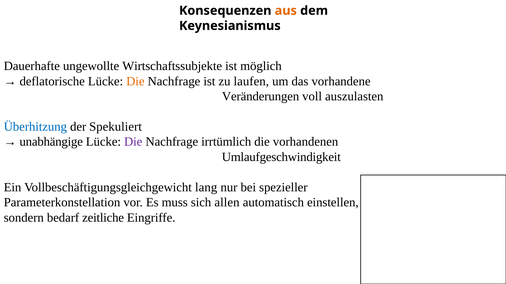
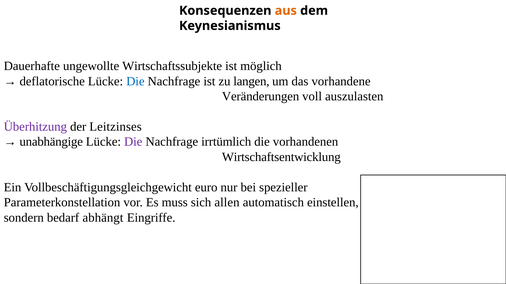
Die at (135, 81) colour: orange -> blue
laufen: laufen -> langen
Überhitzung colour: blue -> purple
Spekuliert: Spekuliert -> Leitzinses
Umlaufgeschwindigkeit: Umlaufgeschwindigkeit -> Wirtschaftsentwicklung
lang: lang -> euro
zeitliche: zeitliche -> abhängt
